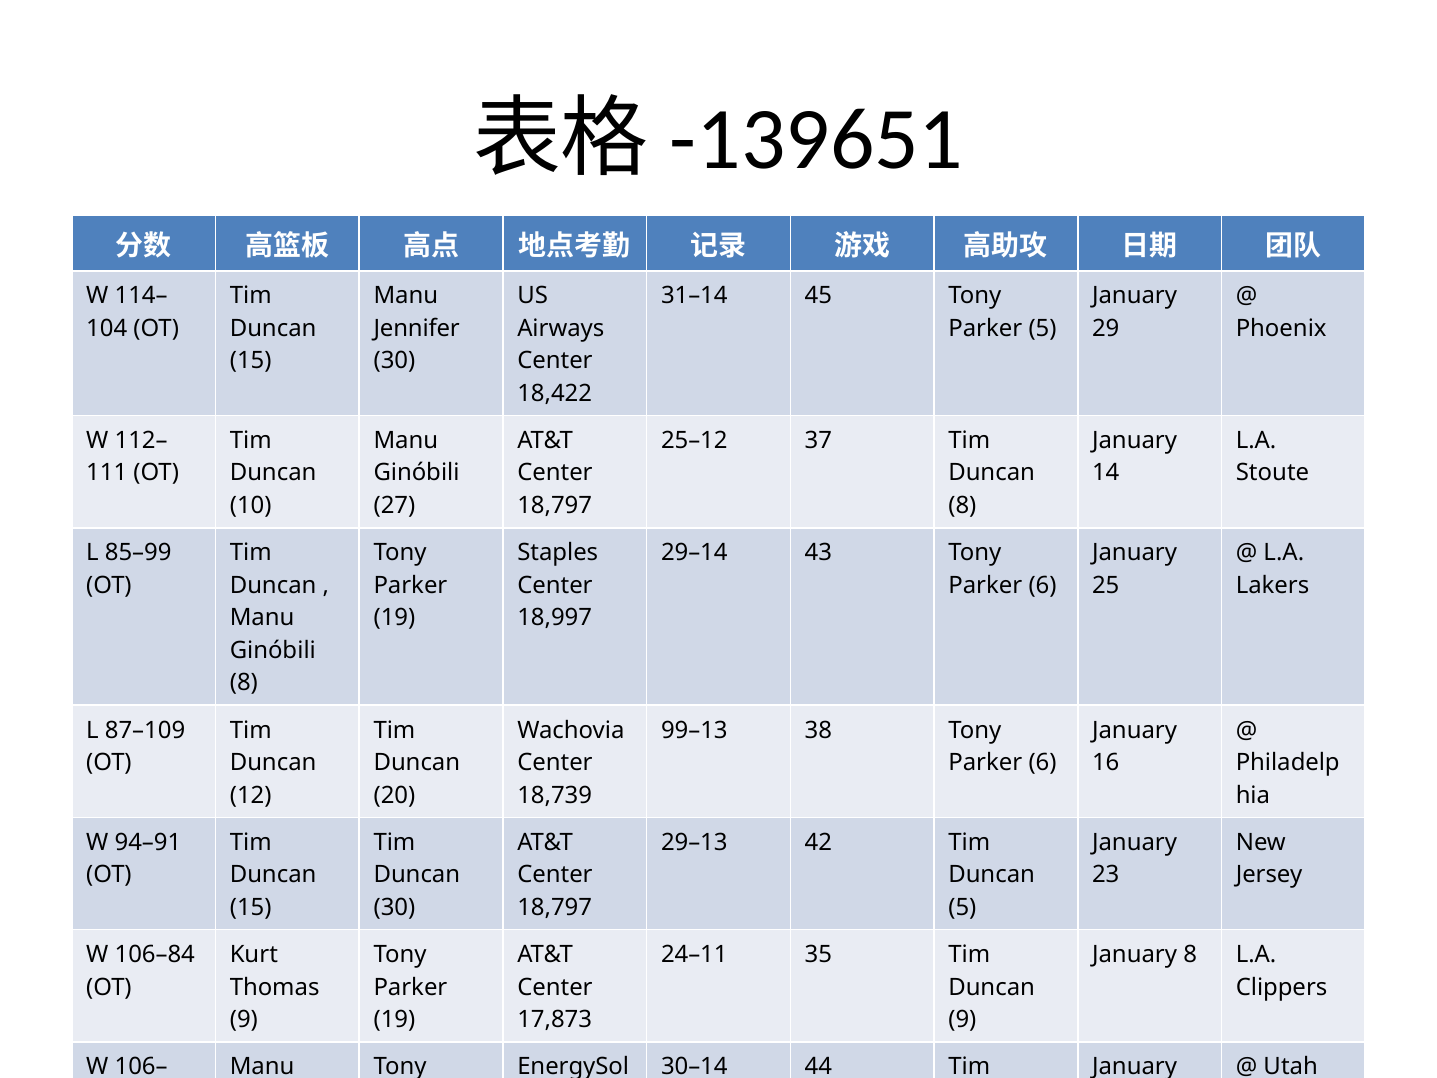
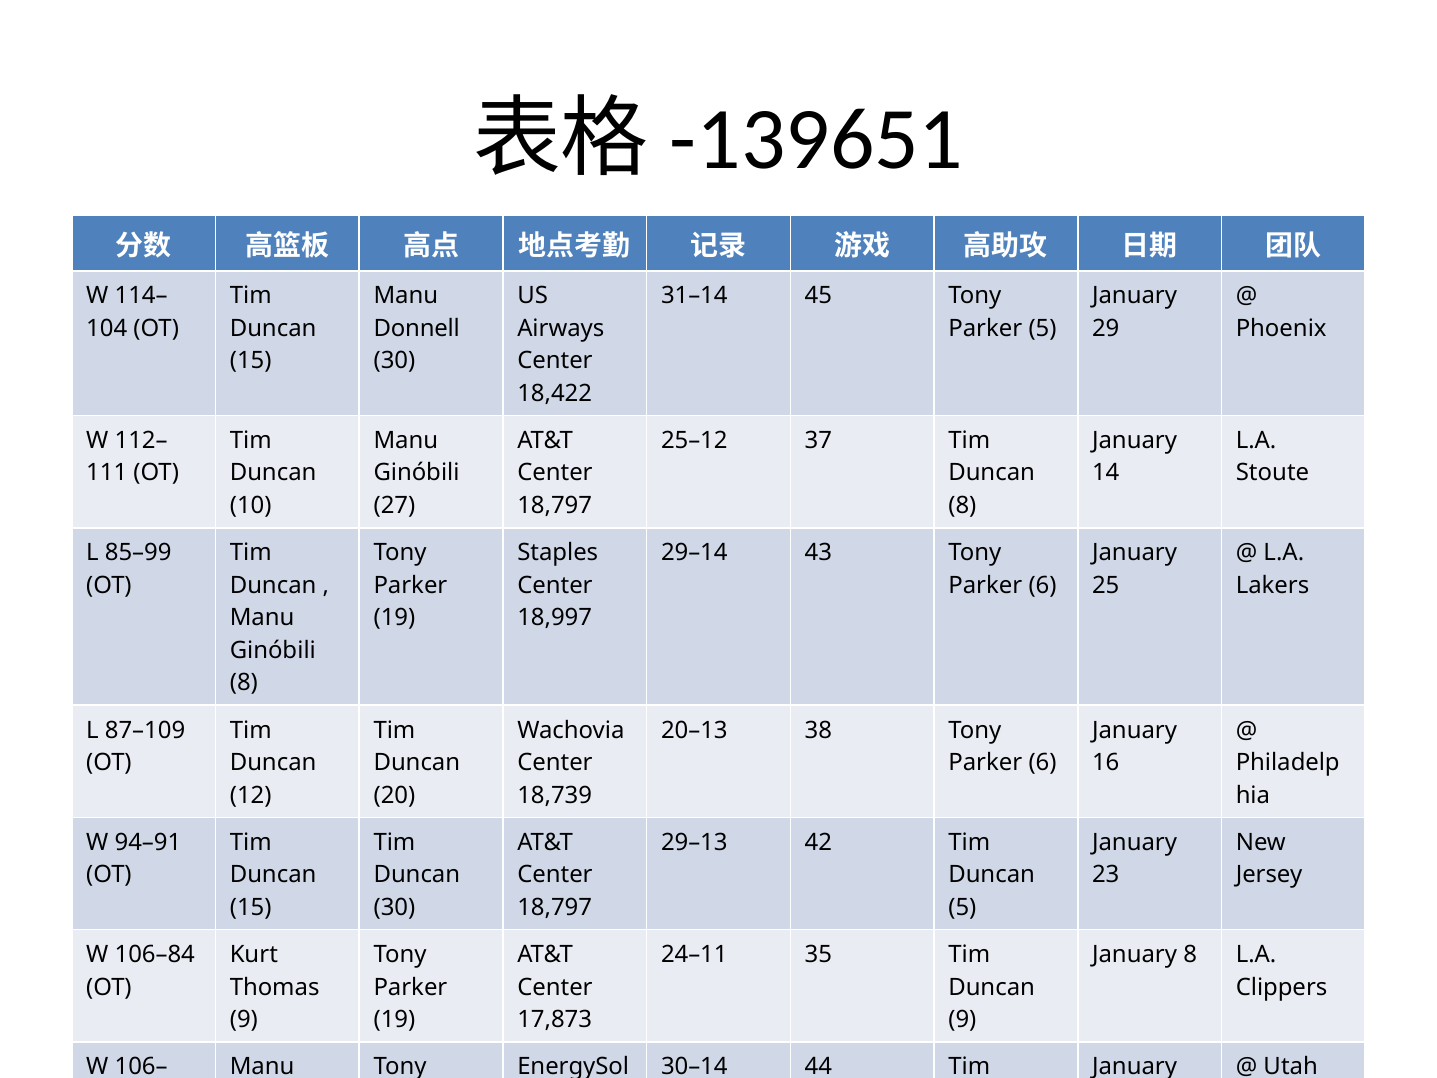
Jennifer: Jennifer -> Donnell
99–13: 99–13 -> 20–13
